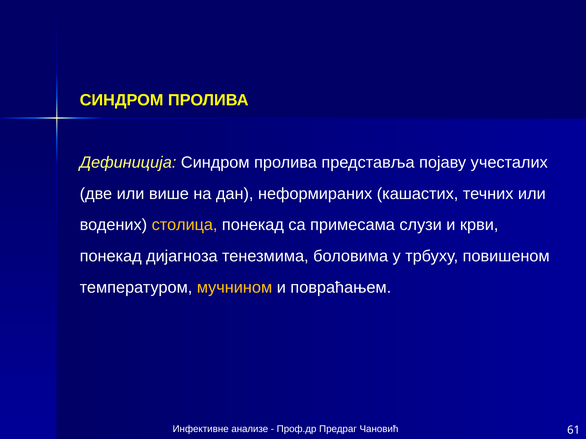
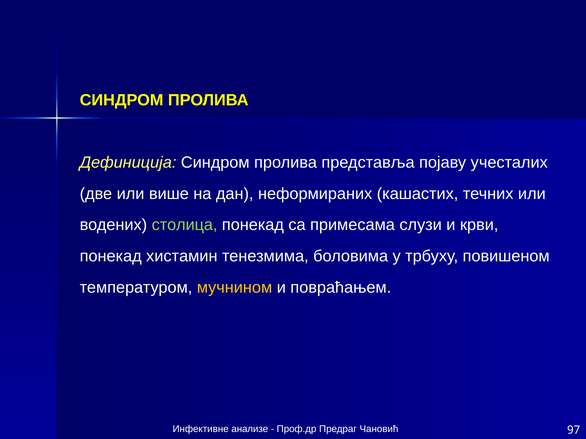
столица colour: yellow -> light green
дијагноза: дијагноза -> хистамин
61: 61 -> 97
